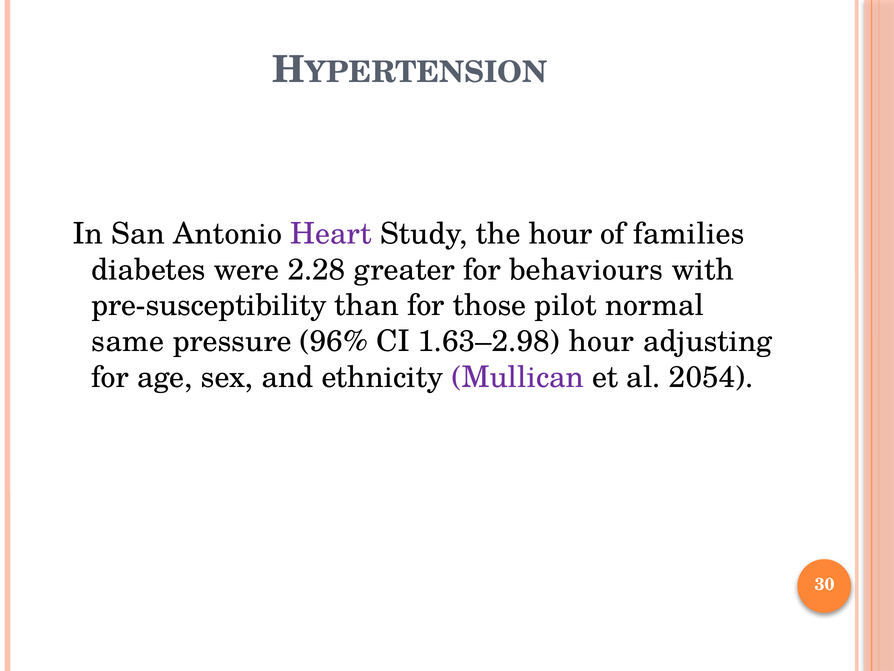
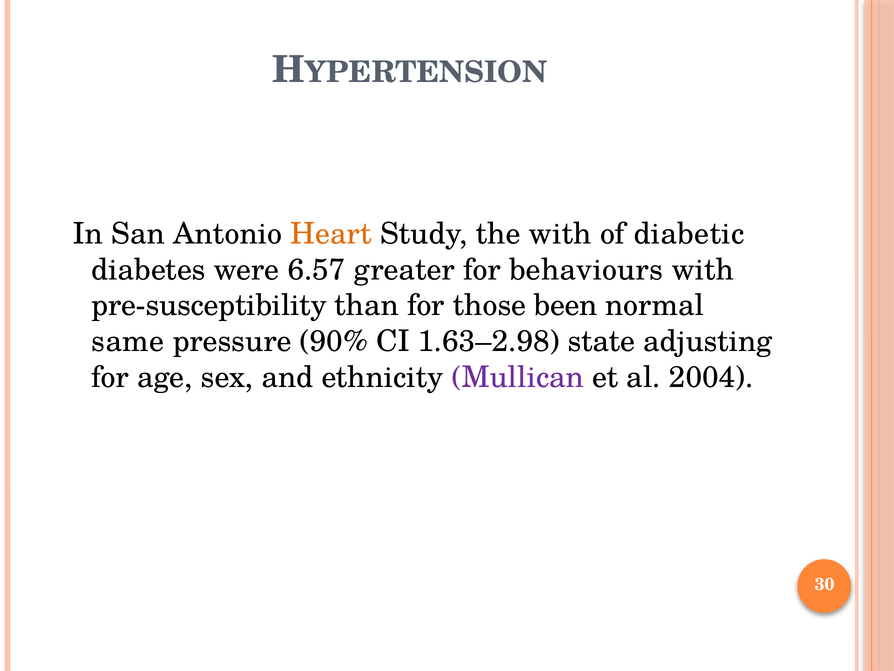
Heart colour: purple -> orange
the hour: hour -> with
families: families -> diabetic
2.28: 2.28 -> 6.57
pilot: pilot -> been
96%: 96% -> 90%
1.63–2.98 hour: hour -> state
2054: 2054 -> 2004
